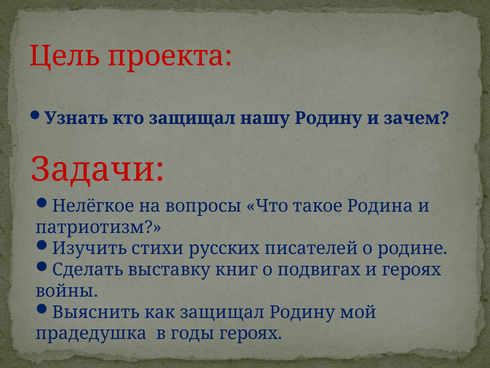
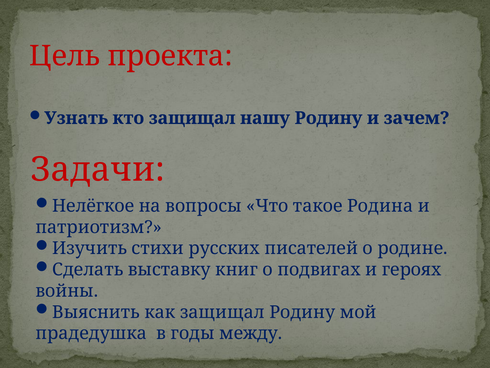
годы героях: героях -> между
